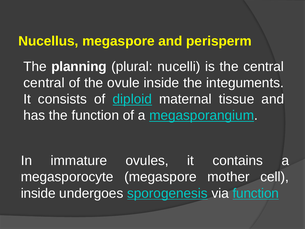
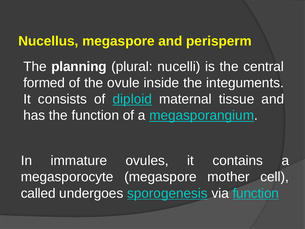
central at (44, 83): central -> formed
inside at (38, 193): inside -> called
